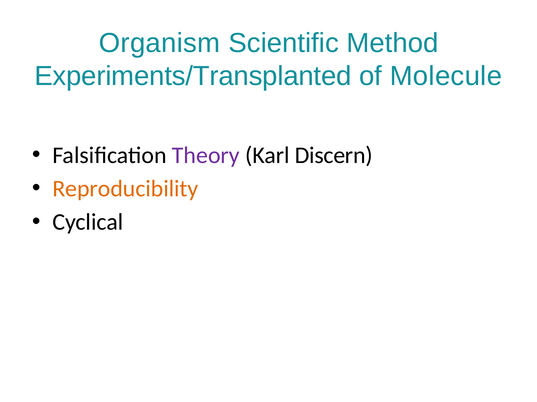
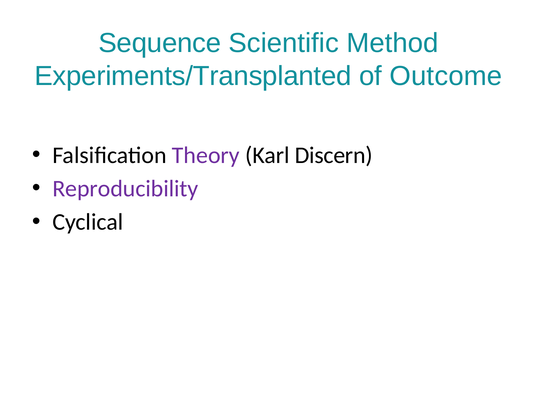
Organism: Organism -> Sequence
Molecule: Molecule -> Outcome
Reproducibility colour: orange -> purple
